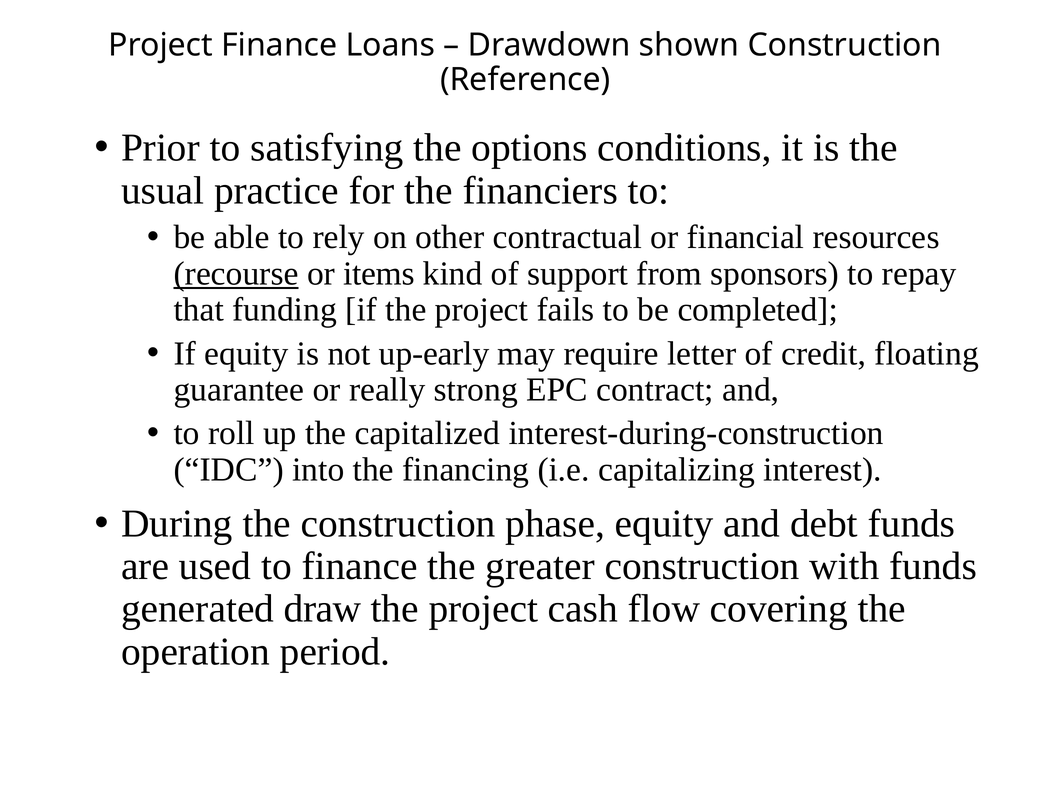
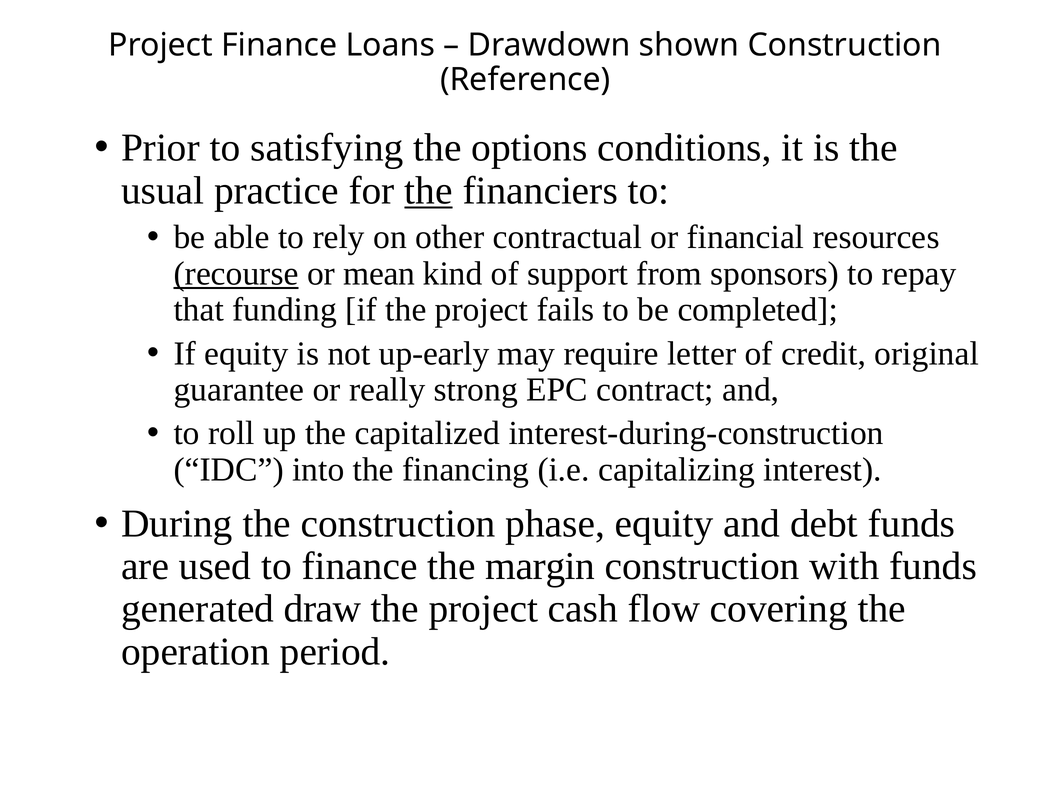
the at (428, 190) underline: none -> present
items: items -> mean
floating: floating -> original
greater: greater -> margin
